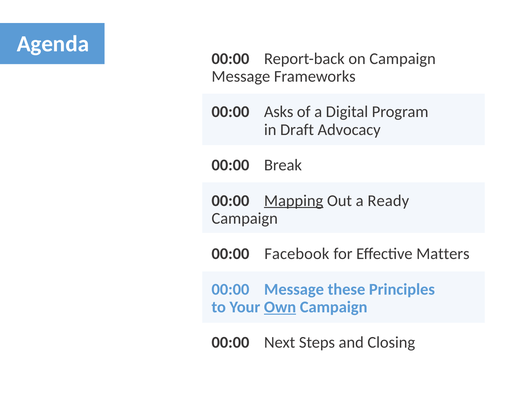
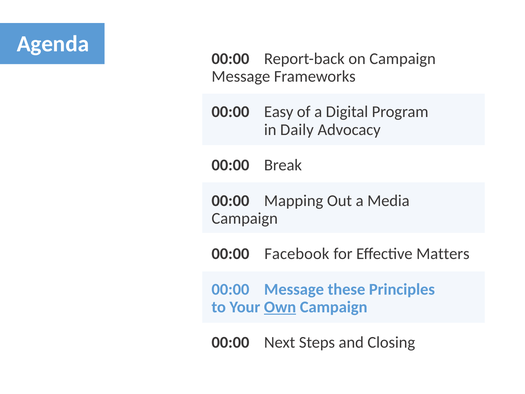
Asks: Asks -> Easy
Draft: Draft -> Daily
Mapping underline: present -> none
Ready: Ready -> Media
